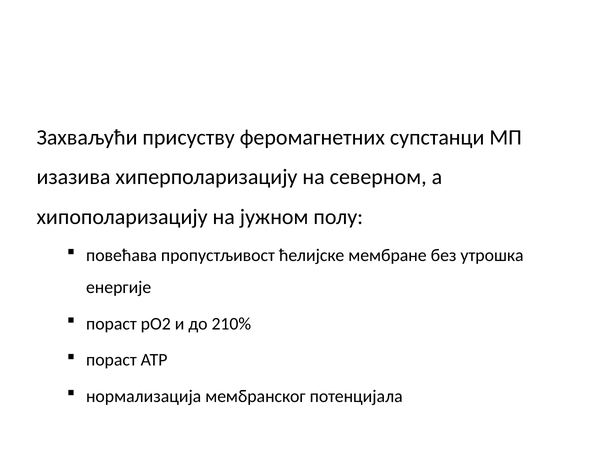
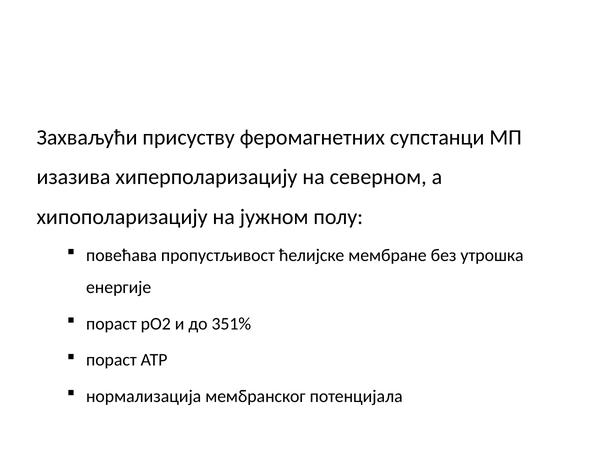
210%: 210% -> 351%
